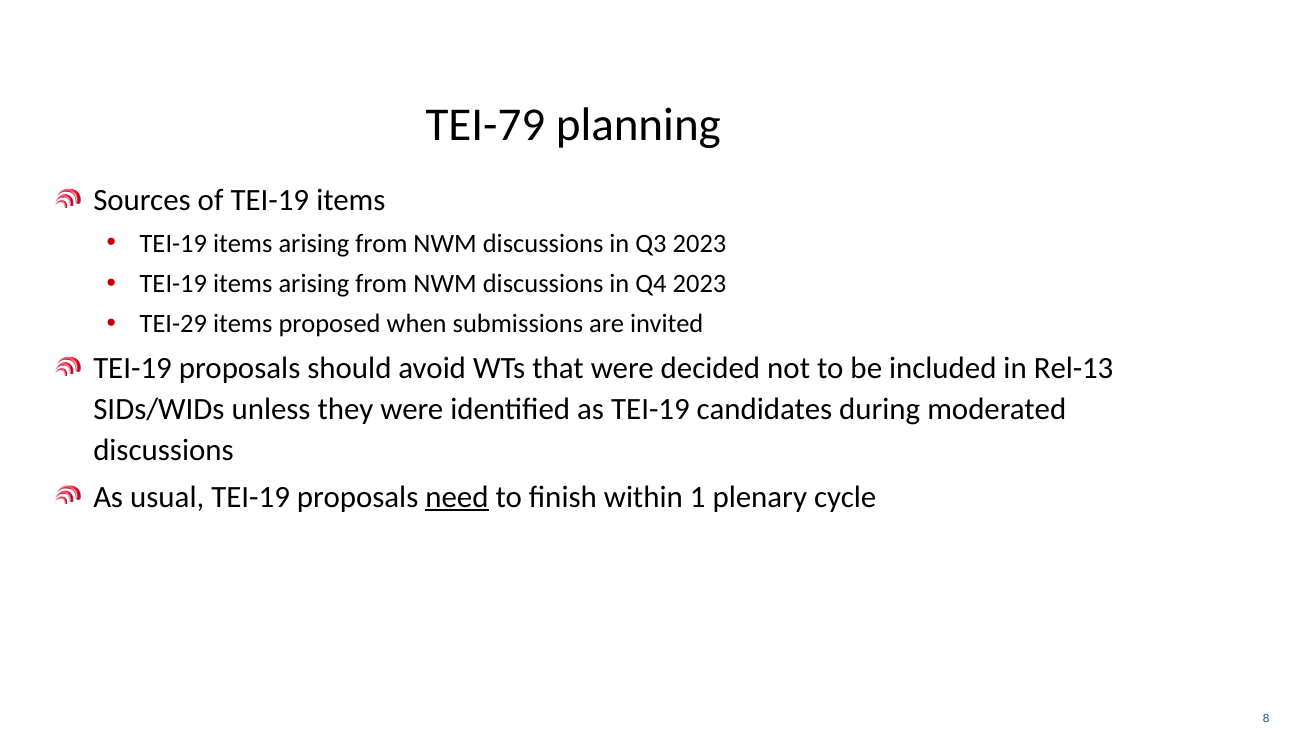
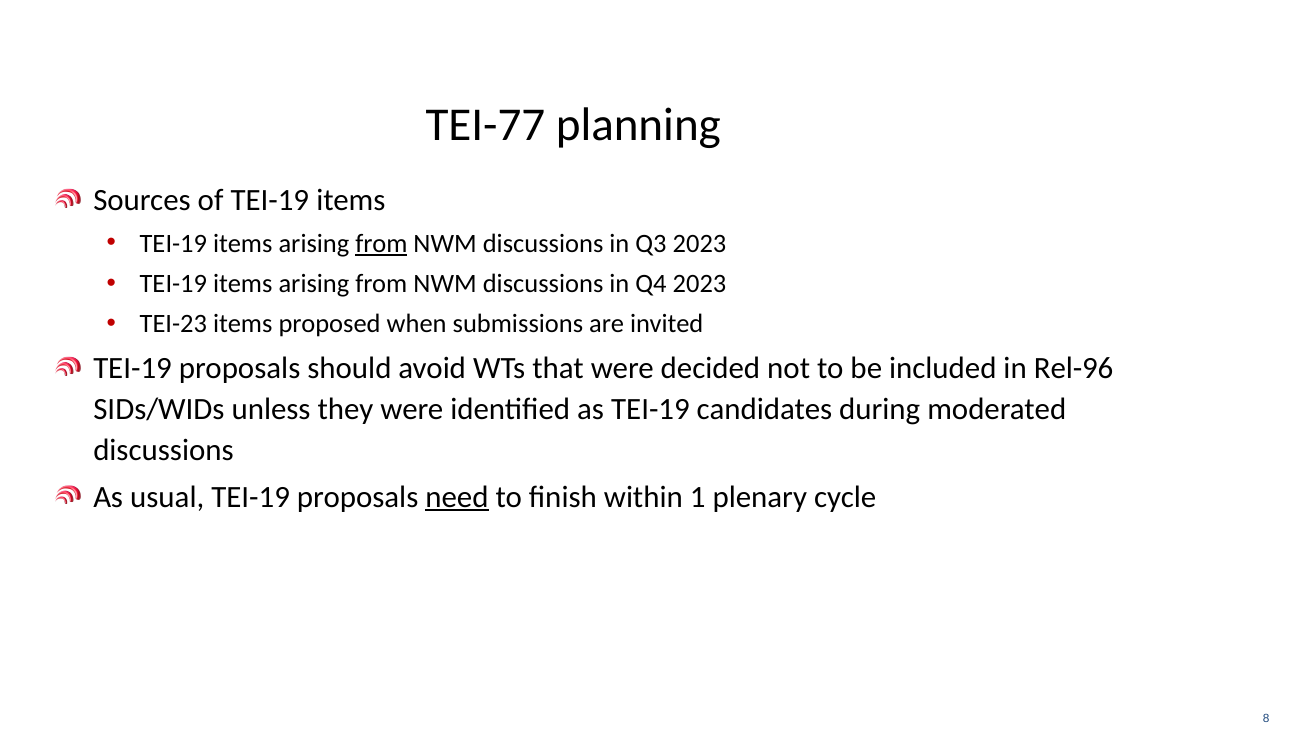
TEI-79: TEI-79 -> TEI-77
from at (381, 243) underline: none -> present
TEI-29: TEI-29 -> TEI-23
Rel-13: Rel-13 -> Rel-96
